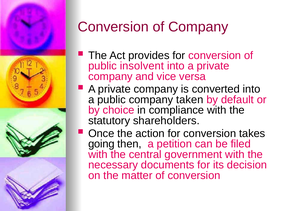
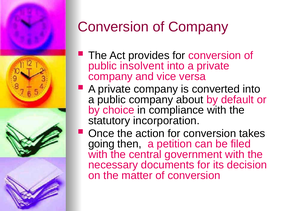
taken: taken -> about
shareholders: shareholders -> incorporation
